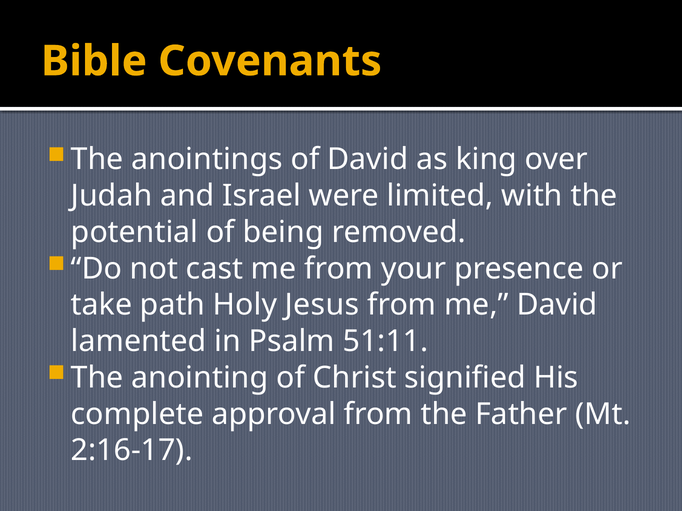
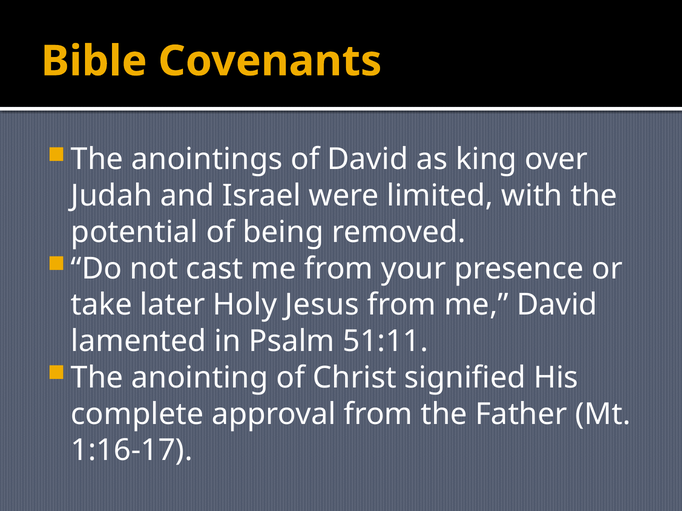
path: path -> later
2:16-17: 2:16-17 -> 1:16-17
